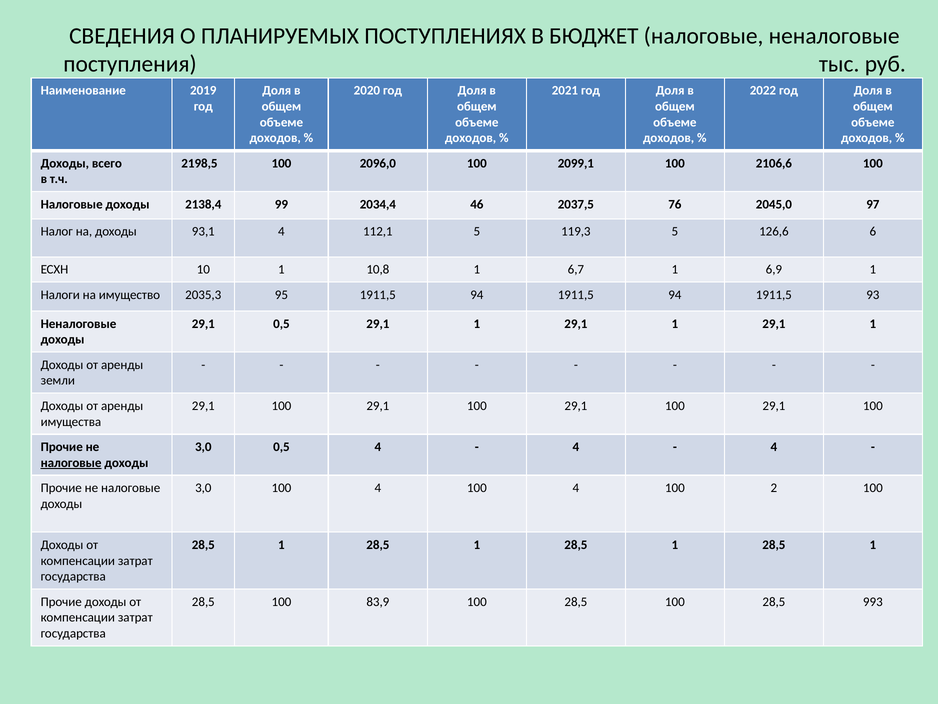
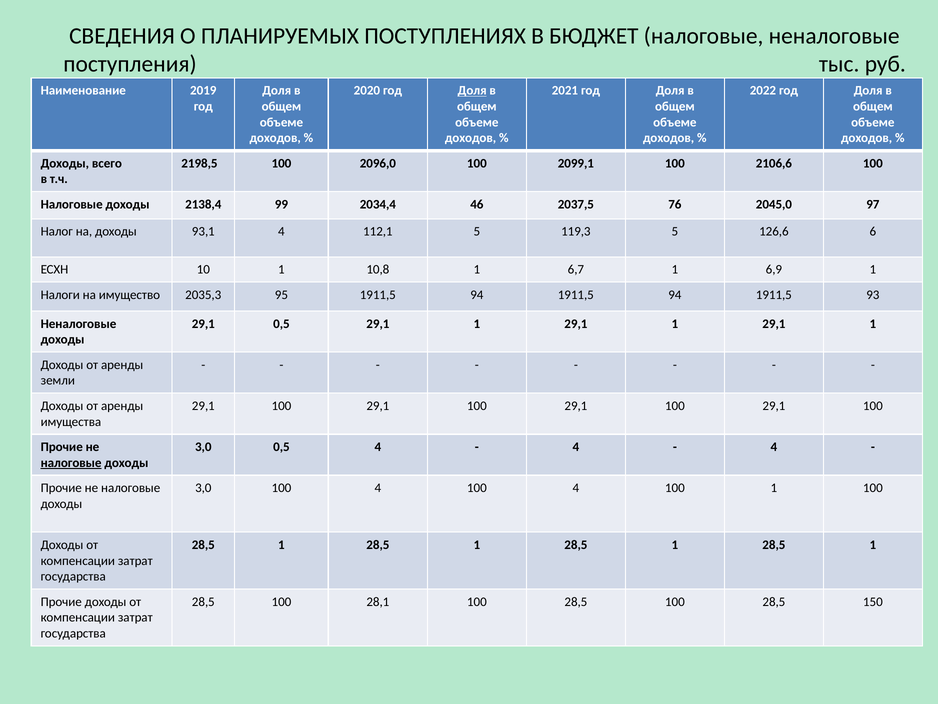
Доля at (472, 91) underline: none -> present
100 2: 2 -> 1
83,9: 83,9 -> 28,1
993: 993 -> 150
